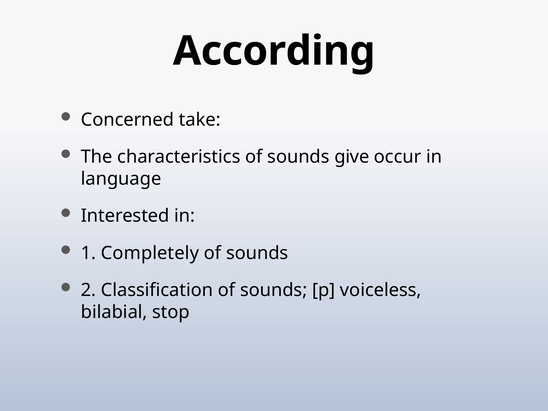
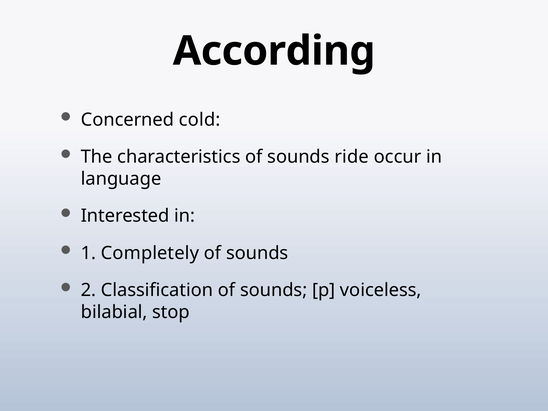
take: take -> cold
give: give -> ride
